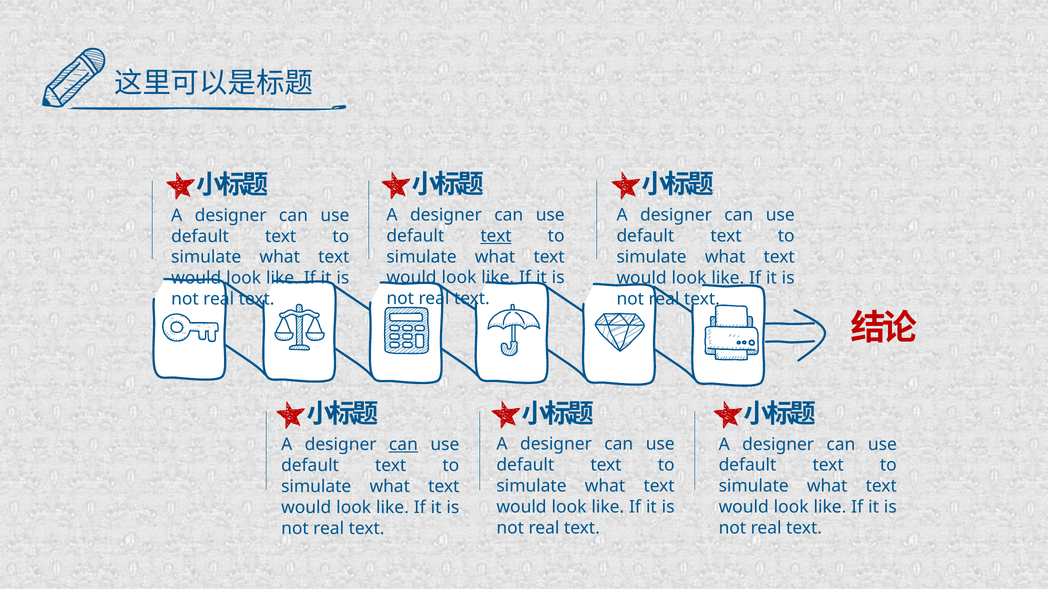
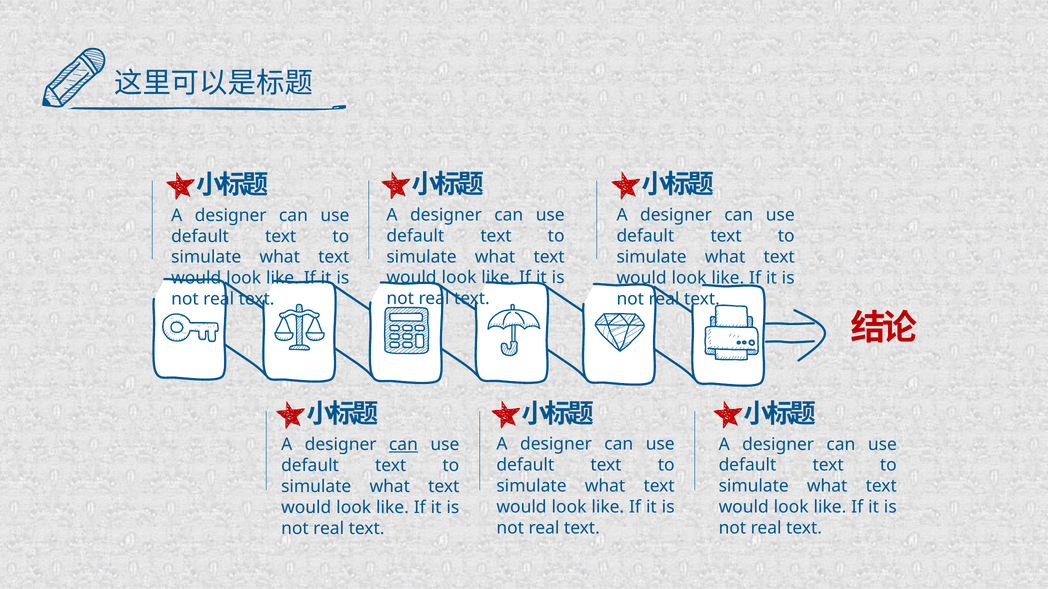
text at (496, 236) underline: present -> none
